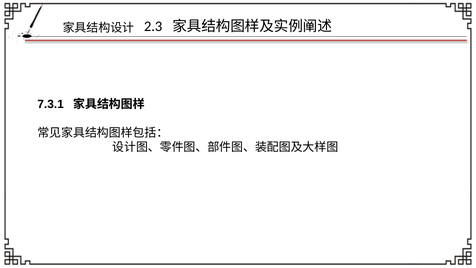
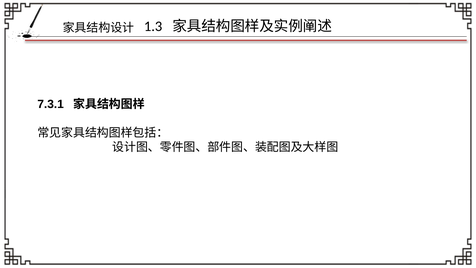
2.3: 2.3 -> 1.3
